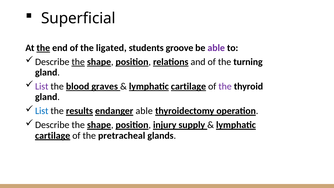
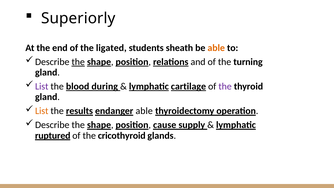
Superficial: Superficial -> Superiorly
the at (43, 48) underline: present -> none
groove: groove -> sheath
able at (216, 48) colour: purple -> orange
graves: graves -> during
List at (42, 111) colour: blue -> orange
injury: injury -> cause
cartilage at (53, 135): cartilage -> ruptured
pretracheal: pretracheal -> cricothyroid
